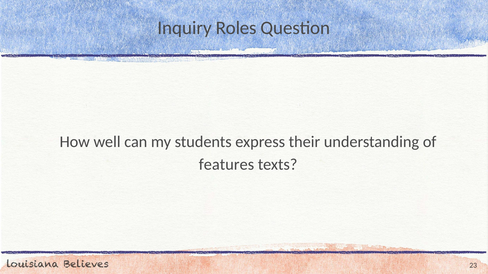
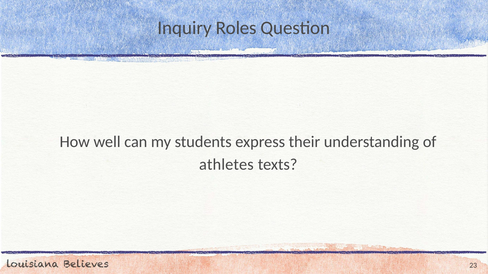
features: features -> athletes
